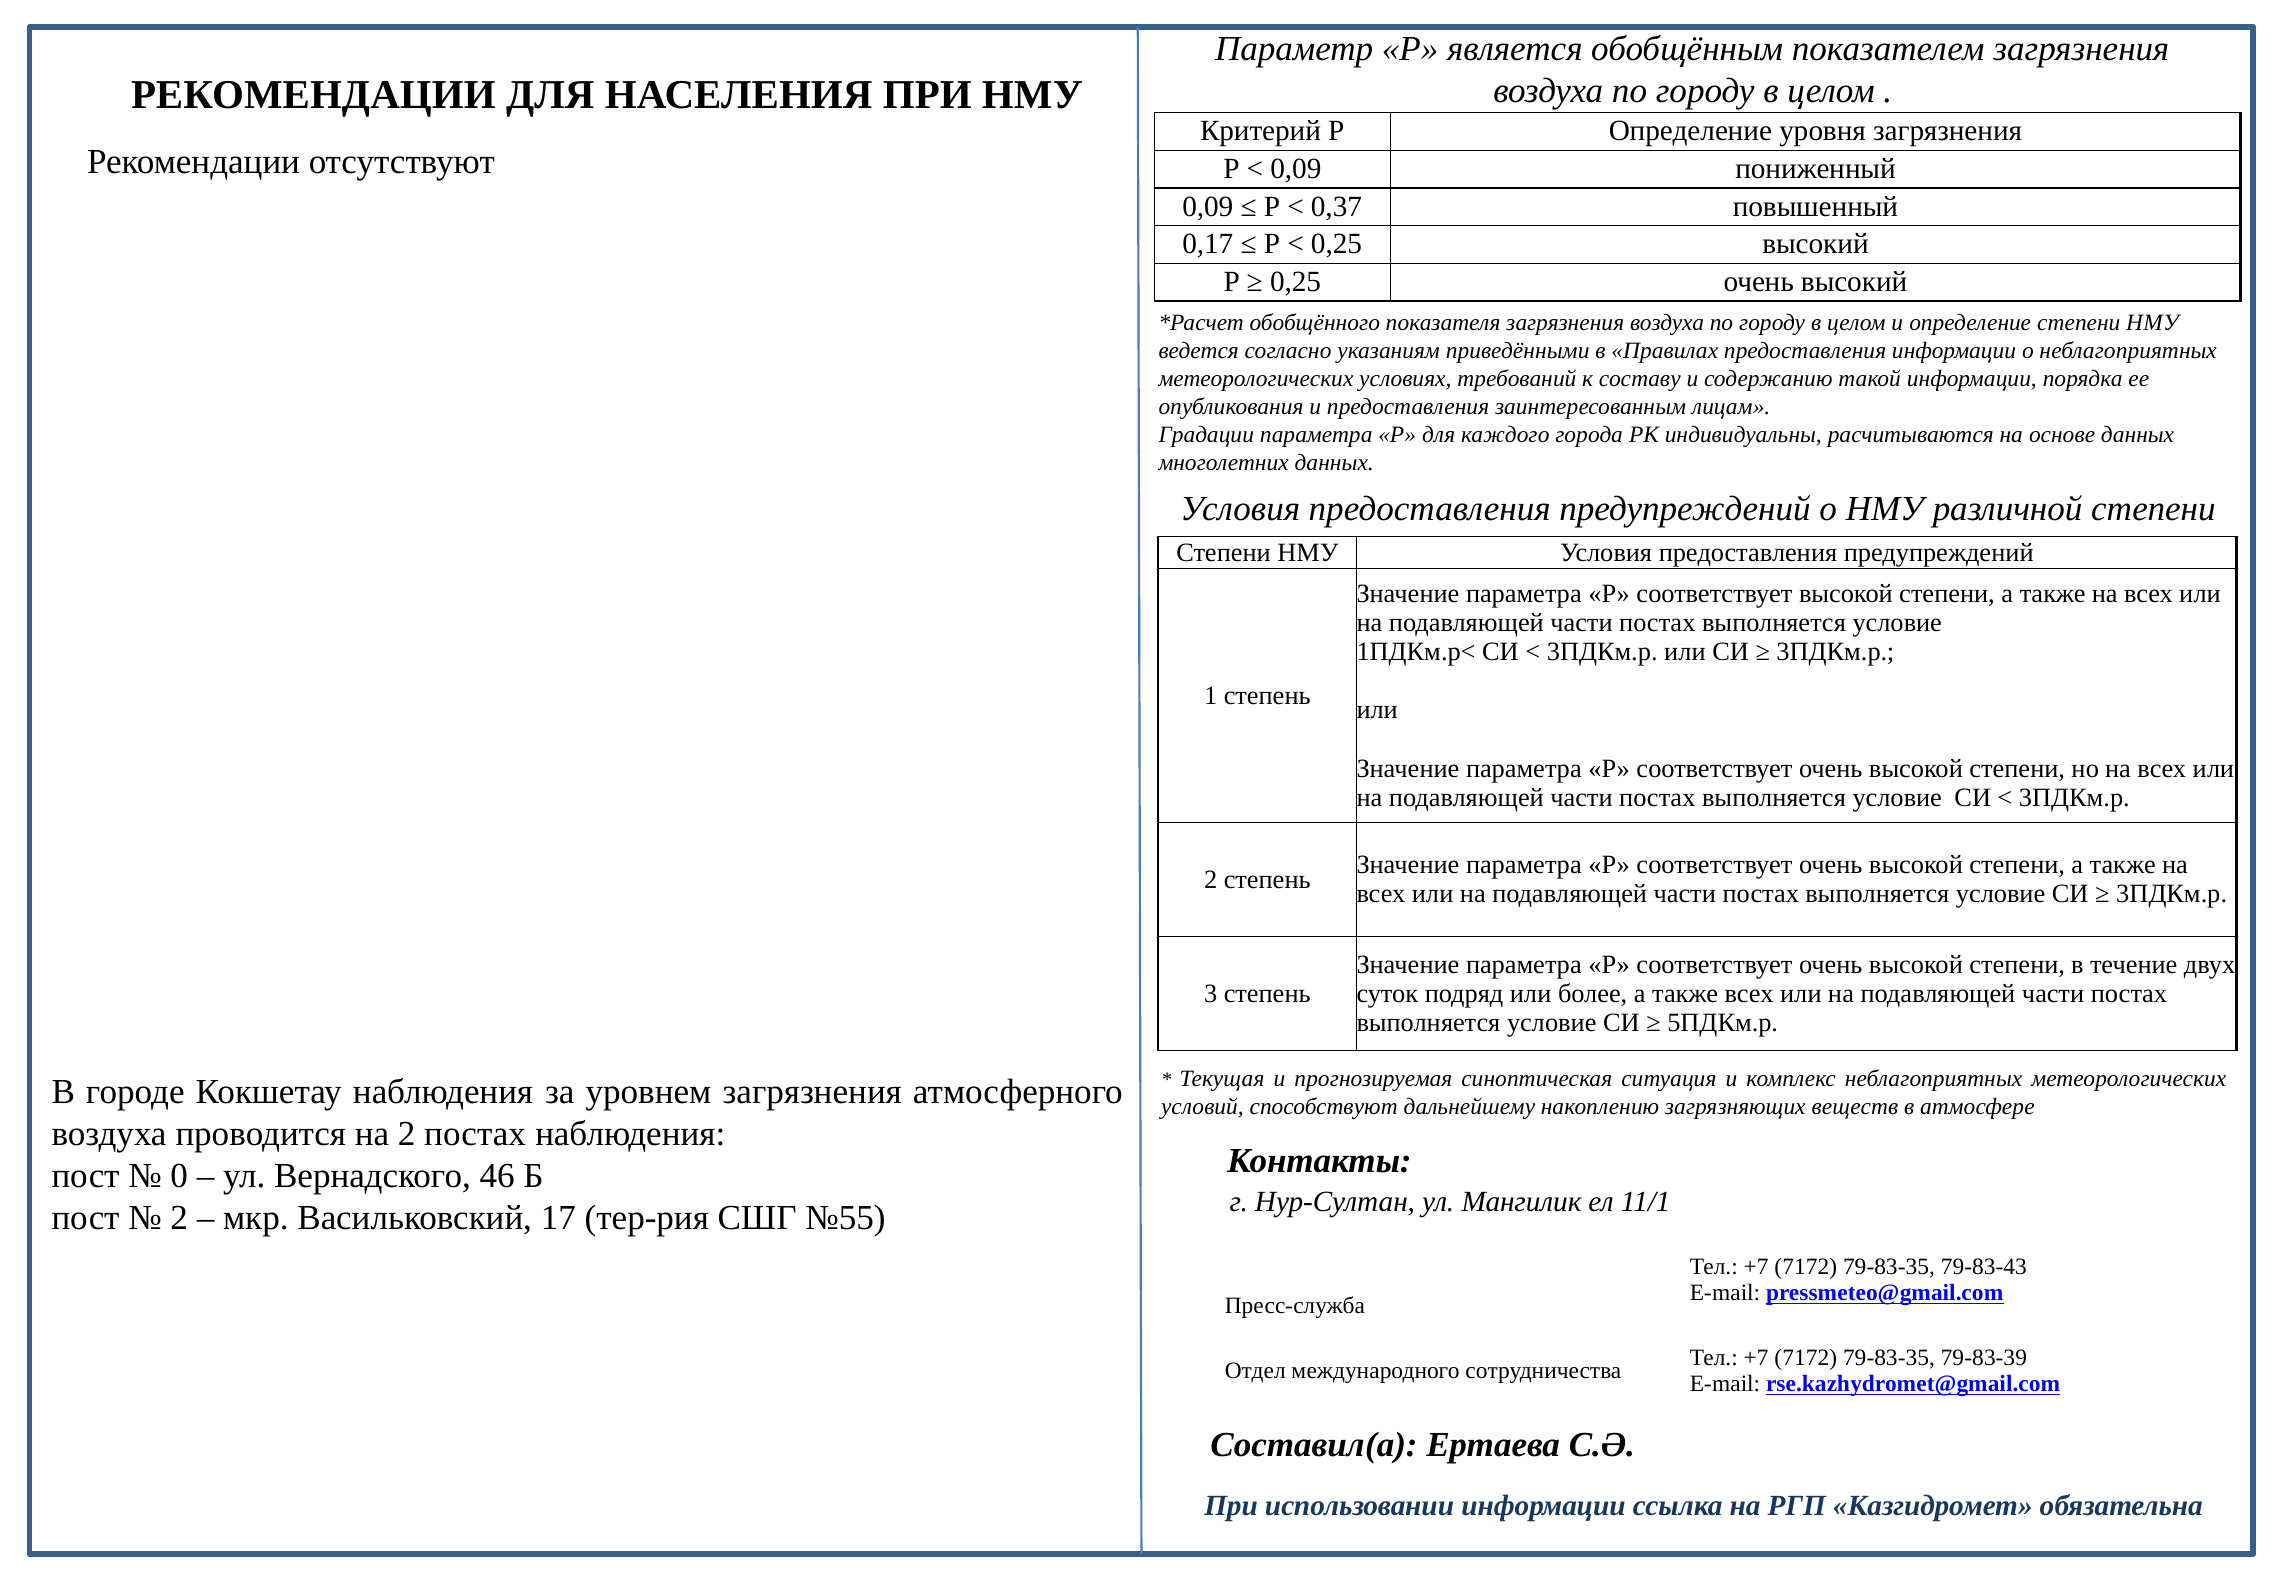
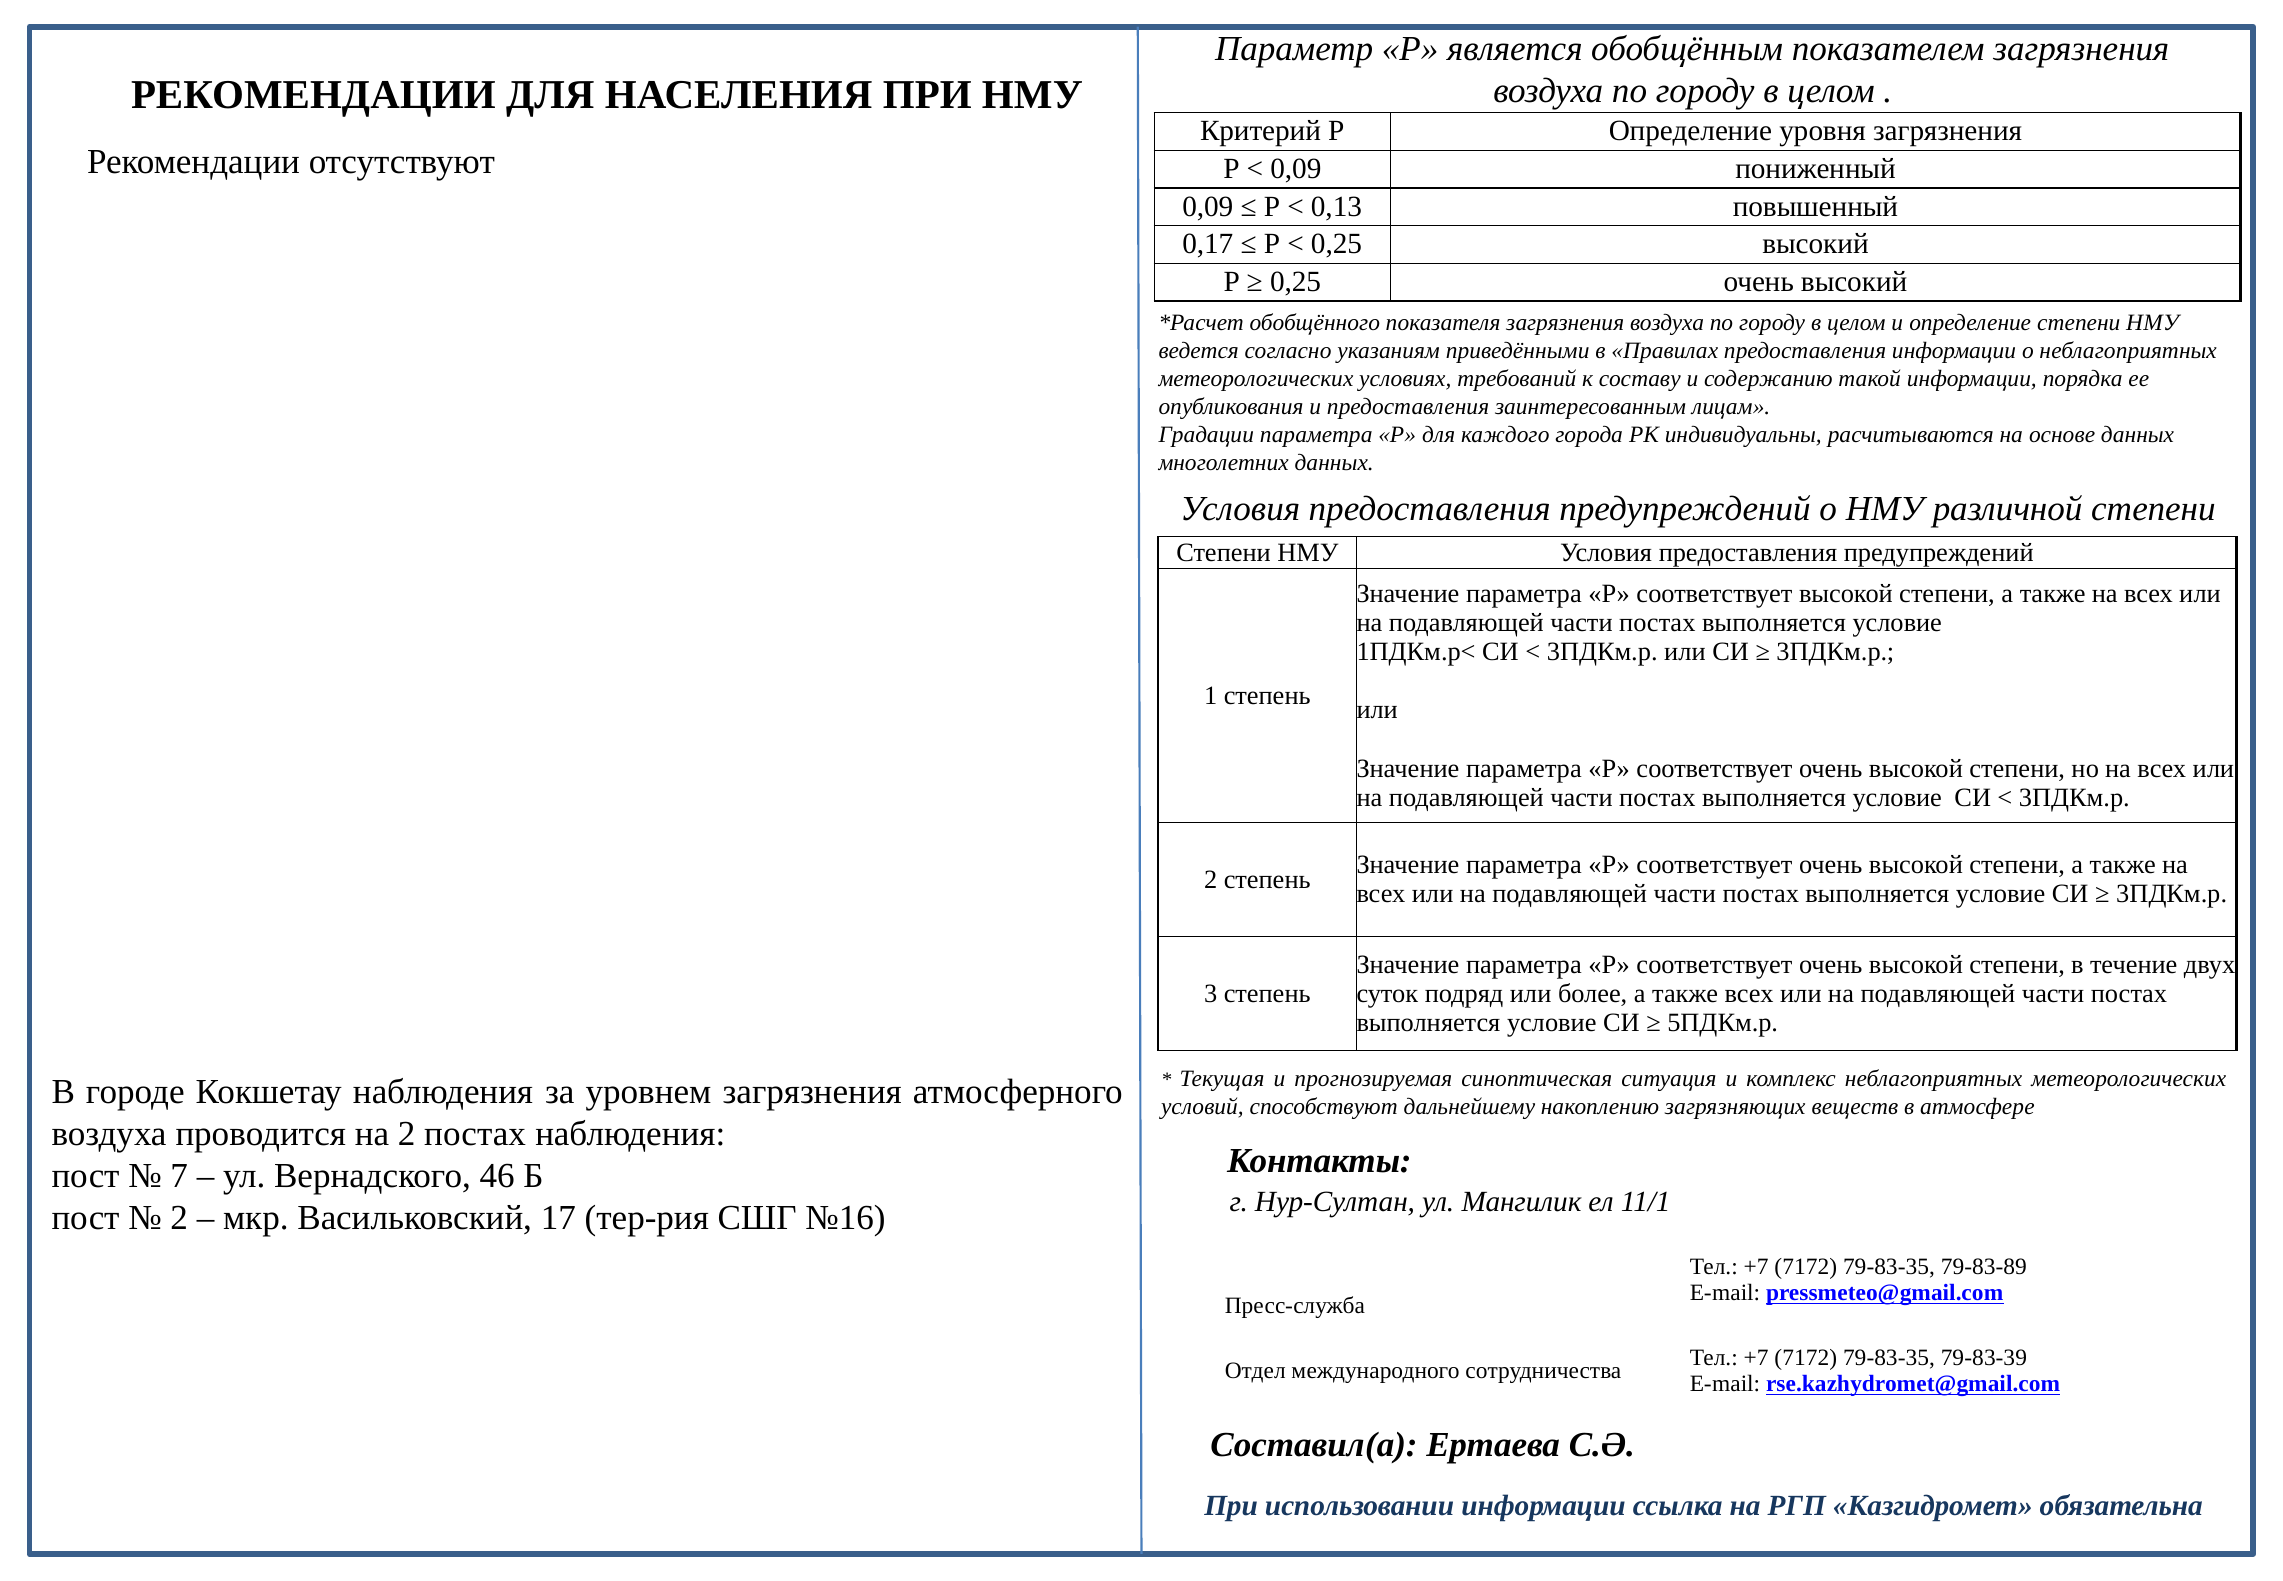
0,37: 0,37 -> 0,13
0: 0 -> 7
№55: №55 -> №16
79-83-43: 79-83-43 -> 79-83-89
